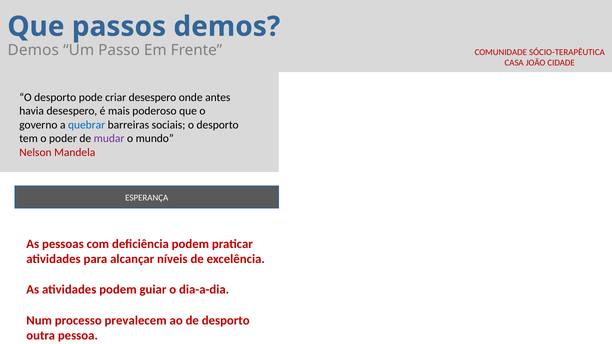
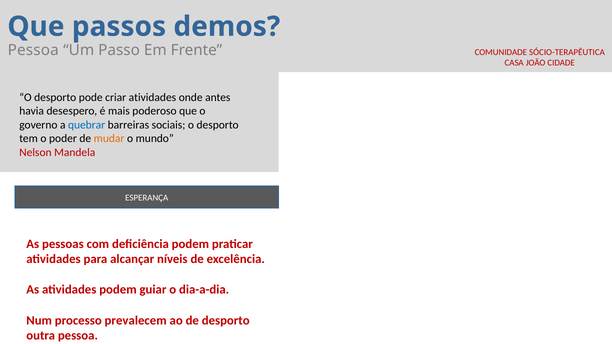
Demos at (33, 50): Demos -> Pessoa
criar desespero: desespero -> atividades
mudar colour: purple -> orange
